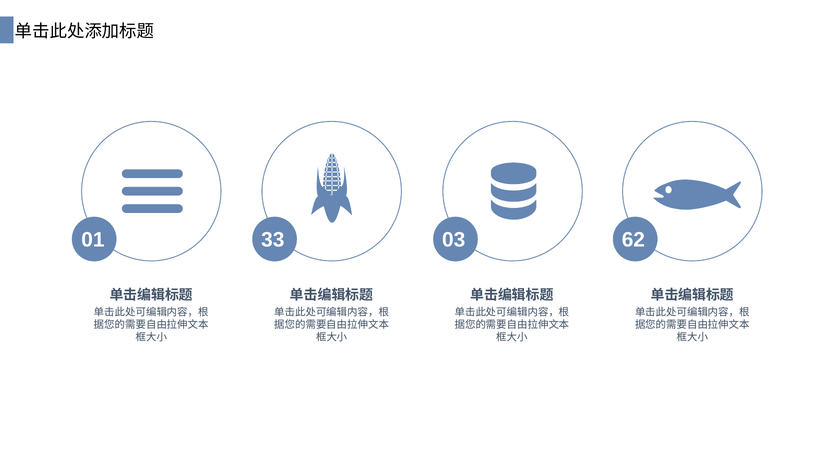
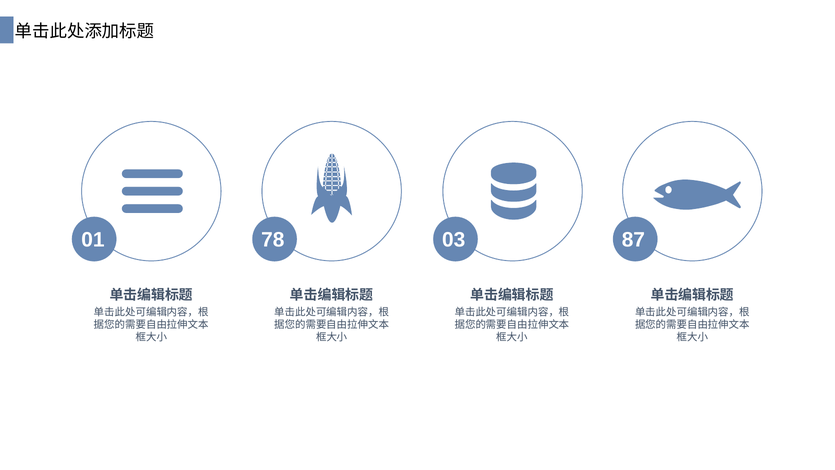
33: 33 -> 78
62: 62 -> 87
